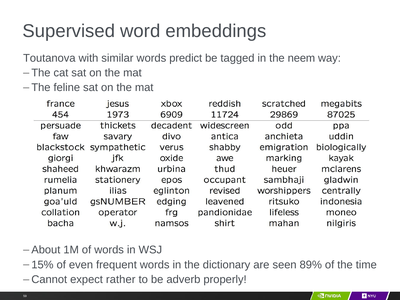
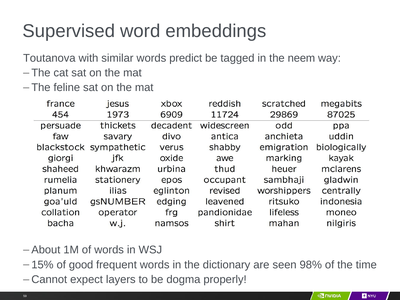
even: even -> good
89%: 89% -> 98%
rather: rather -> layers
adverb: adverb -> dogma
